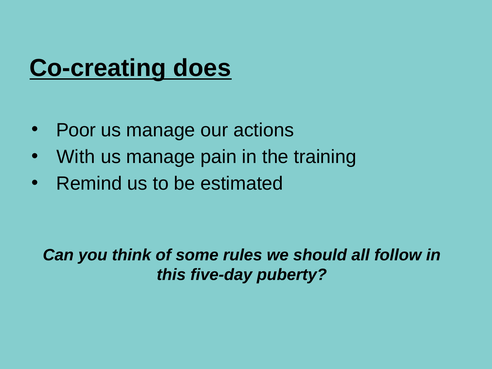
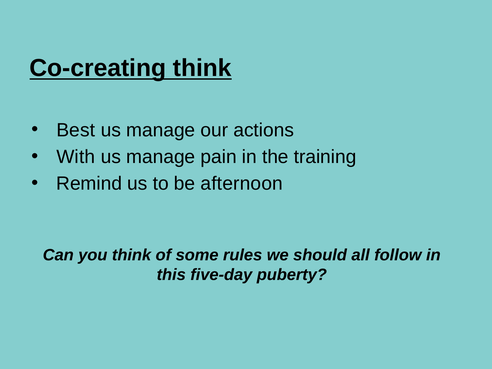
Co-creating does: does -> think
Poor: Poor -> Best
estimated: estimated -> afternoon
